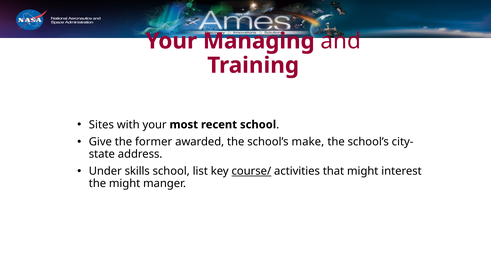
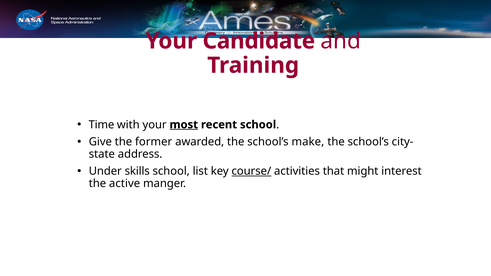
Managing: Managing -> Candidate
Sites: Sites -> Time
most underline: none -> present
the might: might -> active
